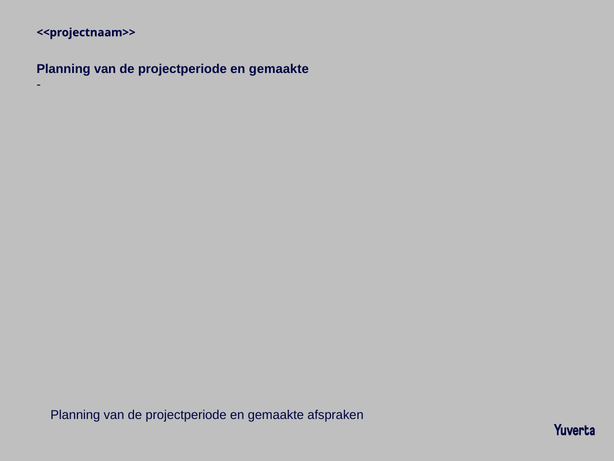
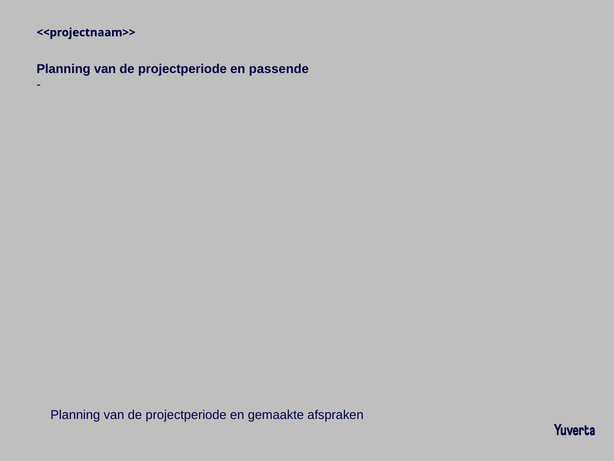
gemaakte at (279, 69): gemaakte -> passende
